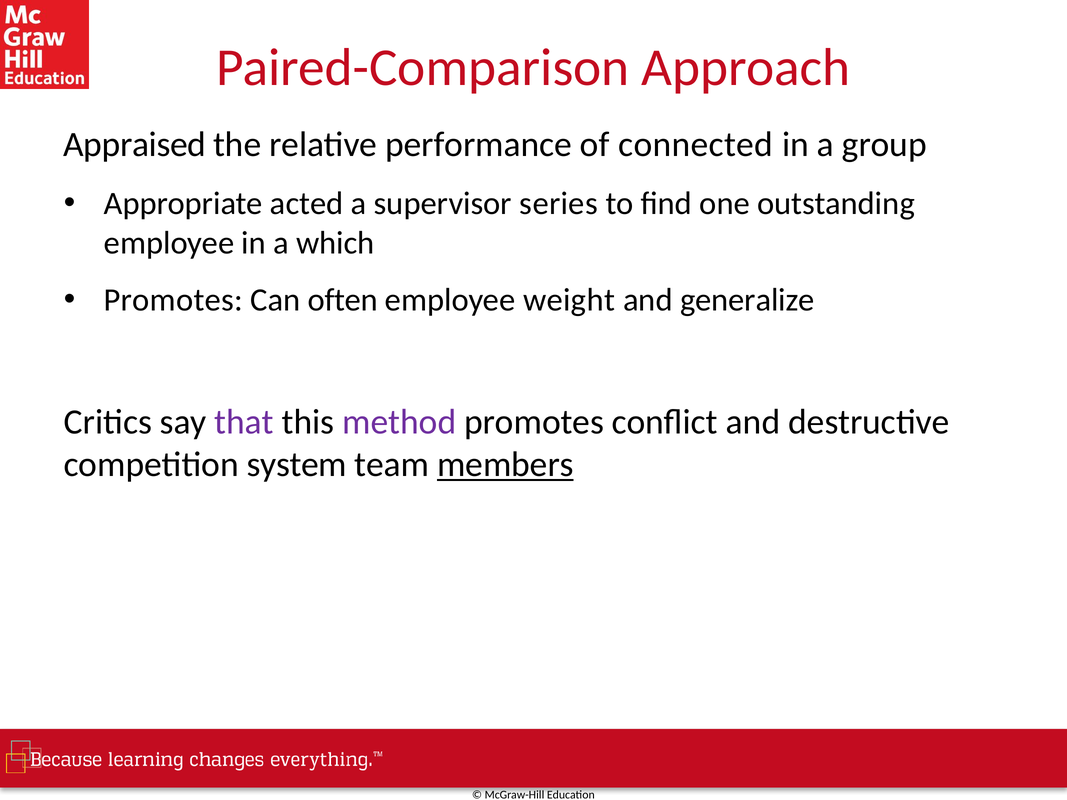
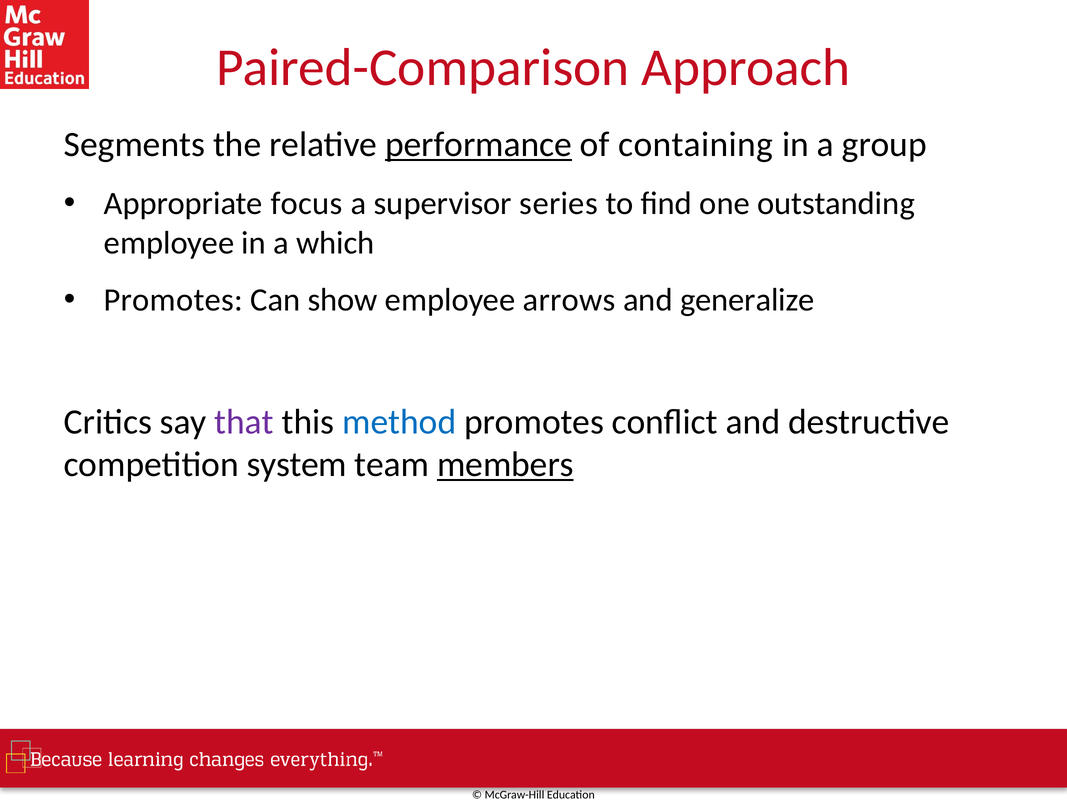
Appraised: Appraised -> Segments
performance underline: none -> present
connected: connected -> containing
acted: acted -> focus
often: often -> show
weight: weight -> arrows
method colour: purple -> blue
